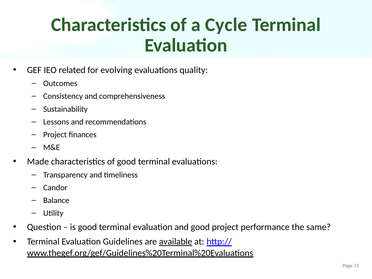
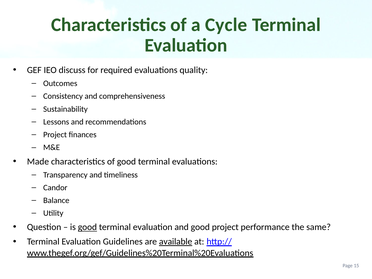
related: related -> discuss
evolving: evolving -> required
good at (87, 227) underline: none -> present
